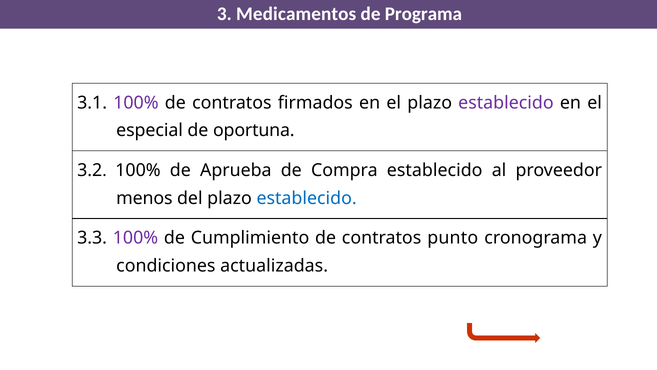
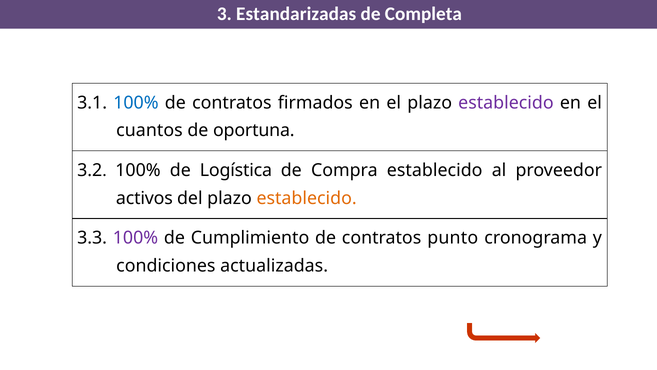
Medicamentos: Medicamentos -> Estandarizadas
Programa: Programa -> Completa
100% at (136, 103) colour: purple -> blue
especial: especial -> cuantos
Aprueba: Aprueba -> Logística
menos: menos -> activos
establecido at (307, 198) colour: blue -> orange
